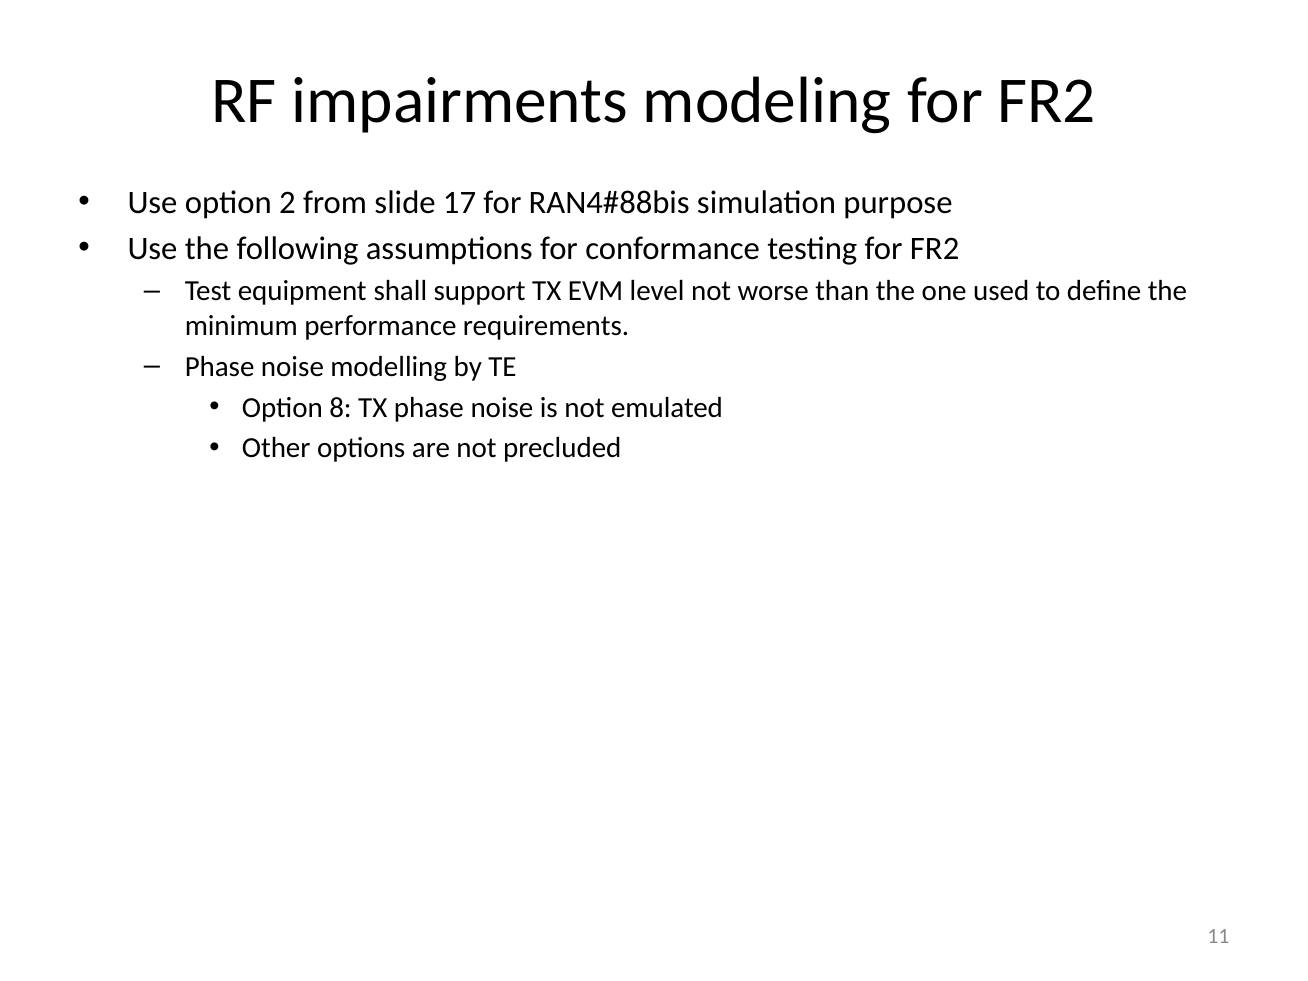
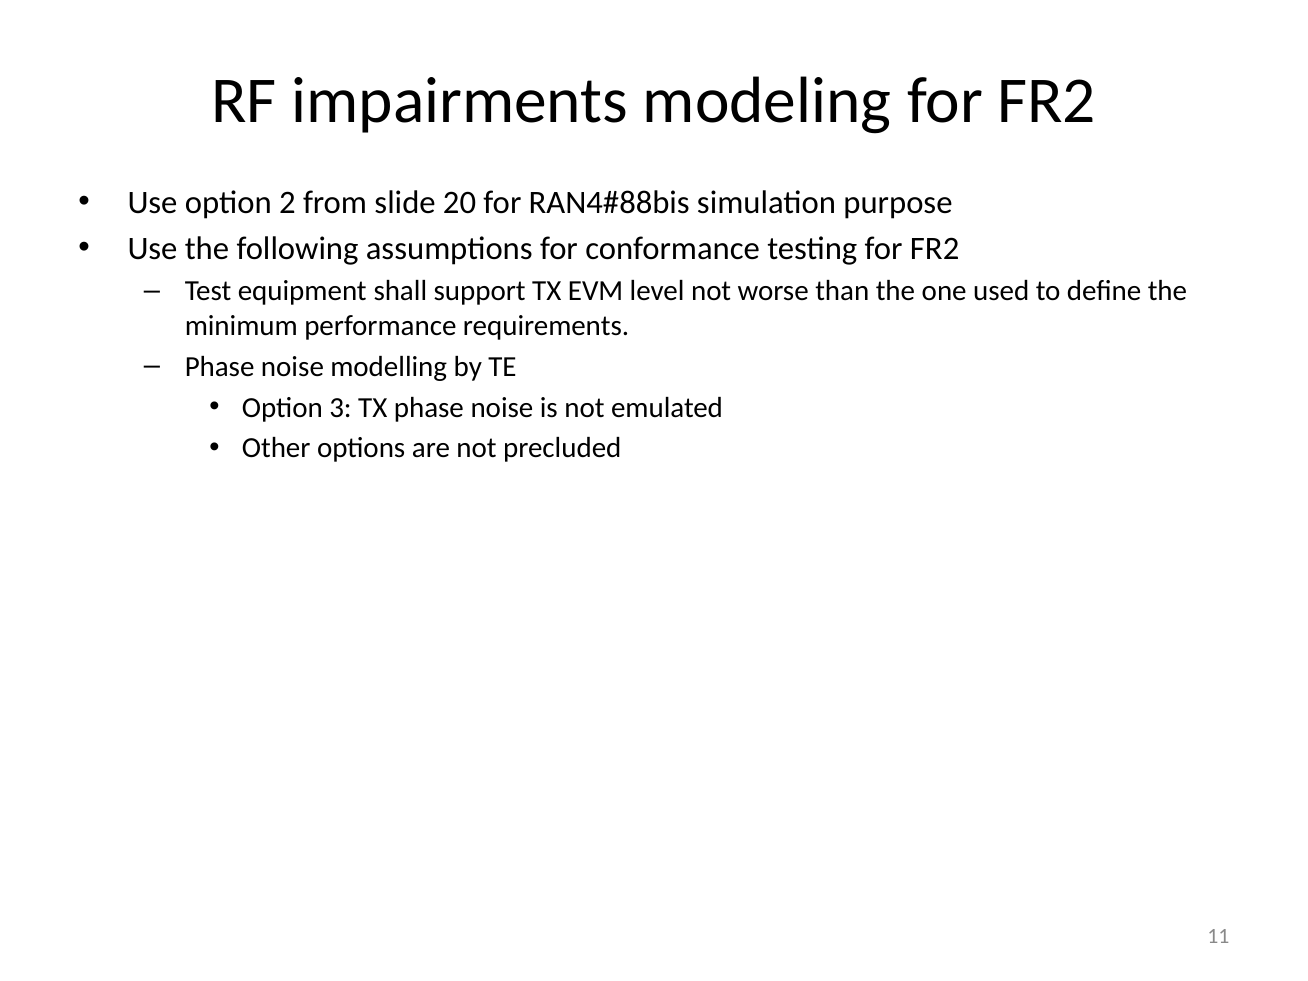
17: 17 -> 20
8: 8 -> 3
